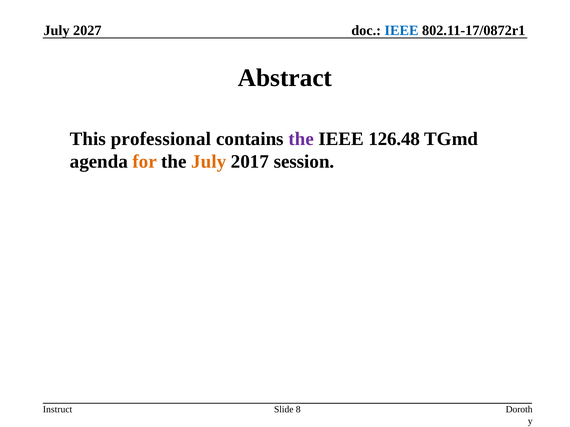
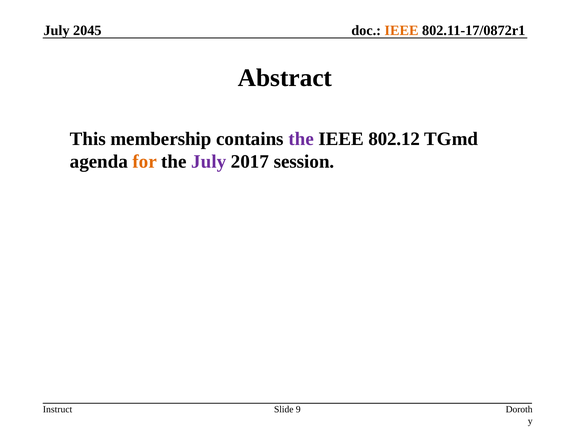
2027: 2027 -> 2045
IEEE at (401, 30) colour: blue -> orange
professional: professional -> membership
126.48: 126.48 -> 802.12
July at (209, 162) colour: orange -> purple
8: 8 -> 9
